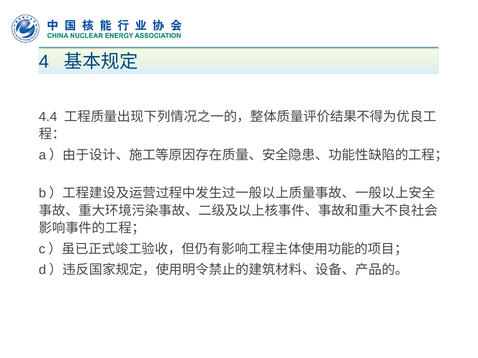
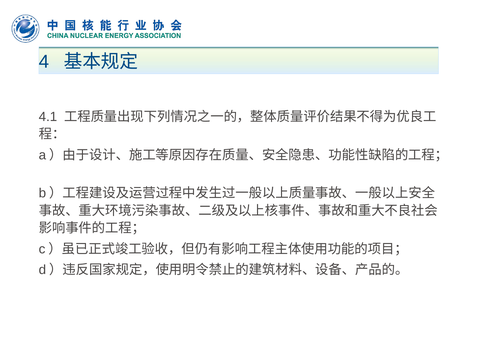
4.4: 4.4 -> 4.1
